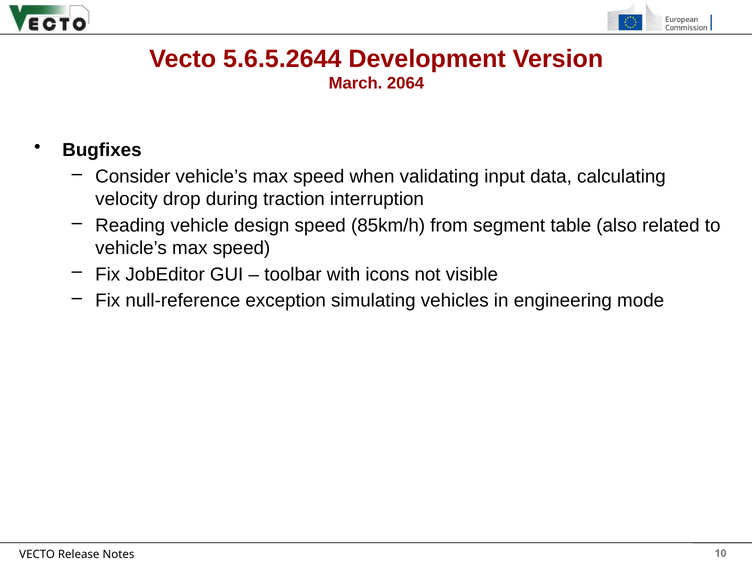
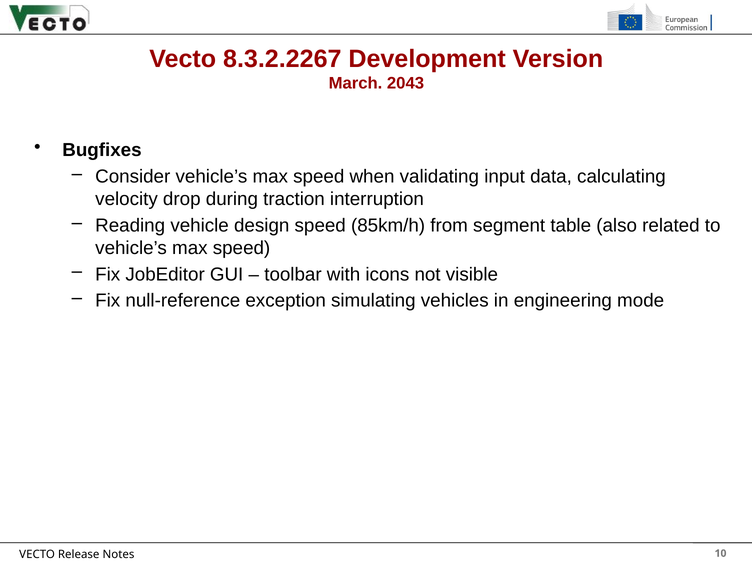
5.6.5.2644: 5.6.5.2644 -> 8.3.2.2267
2064: 2064 -> 2043
